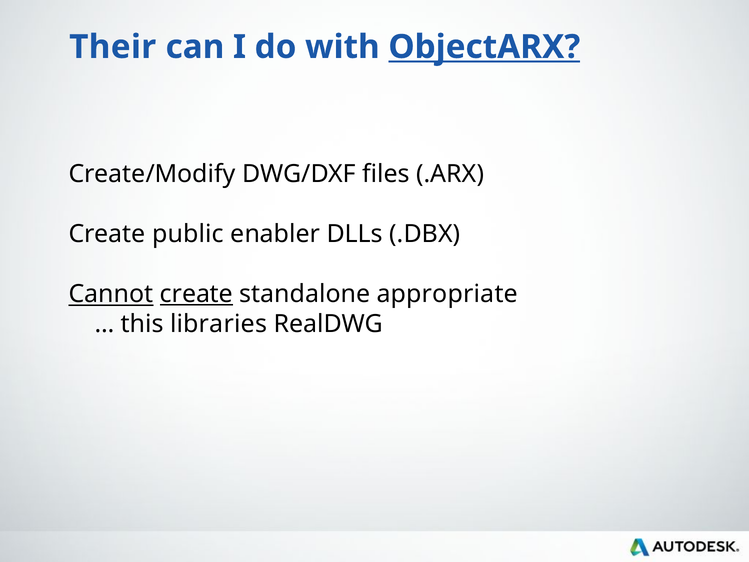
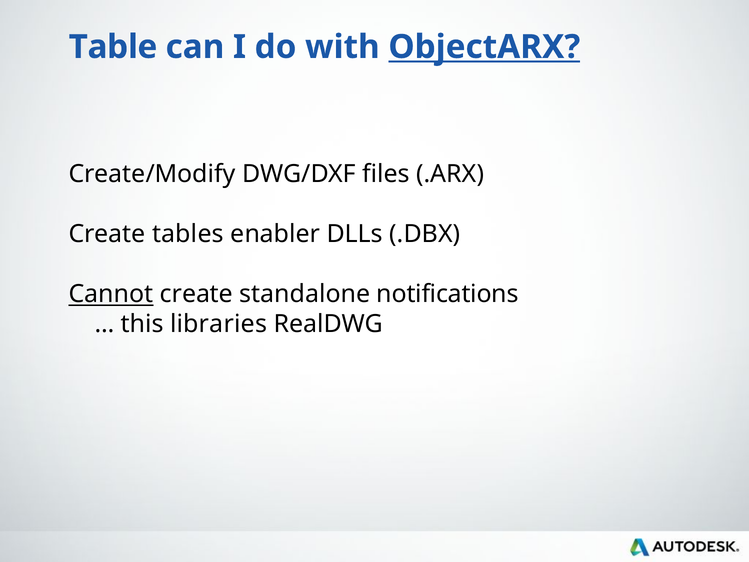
Their: Their -> Table
public: public -> tables
create at (196, 294) underline: present -> none
appropriate: appropriate -> notifications
